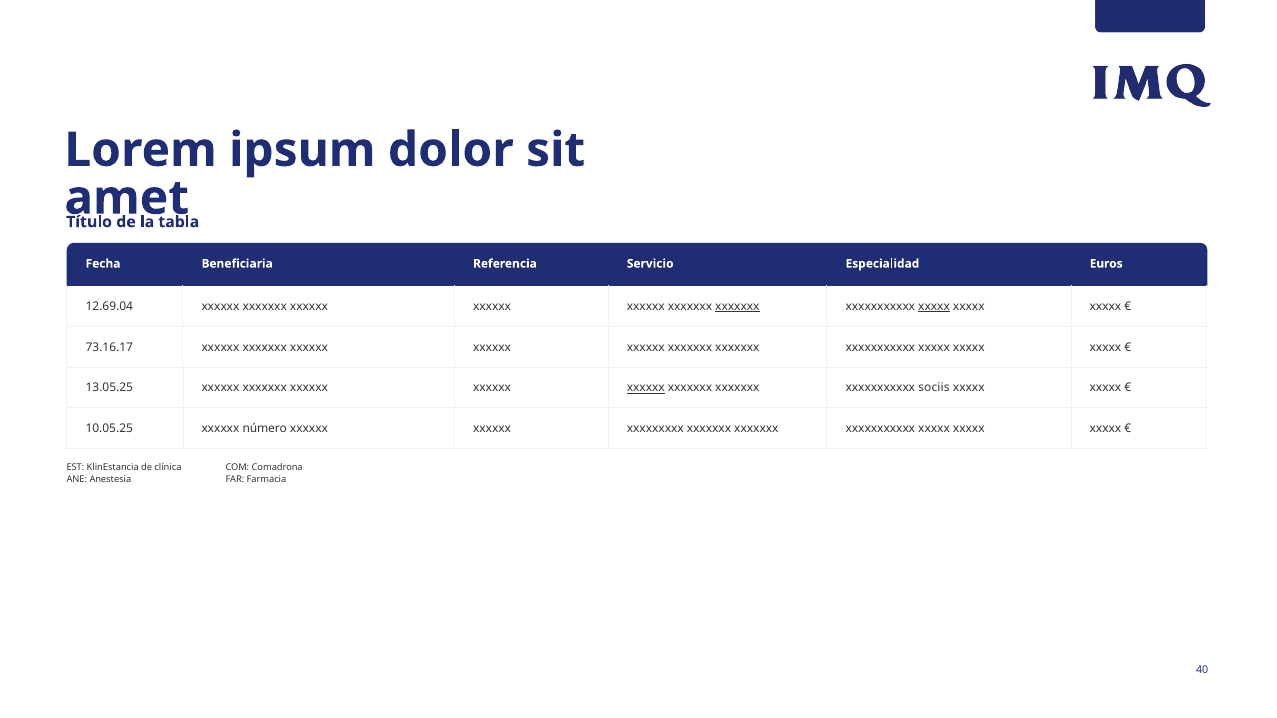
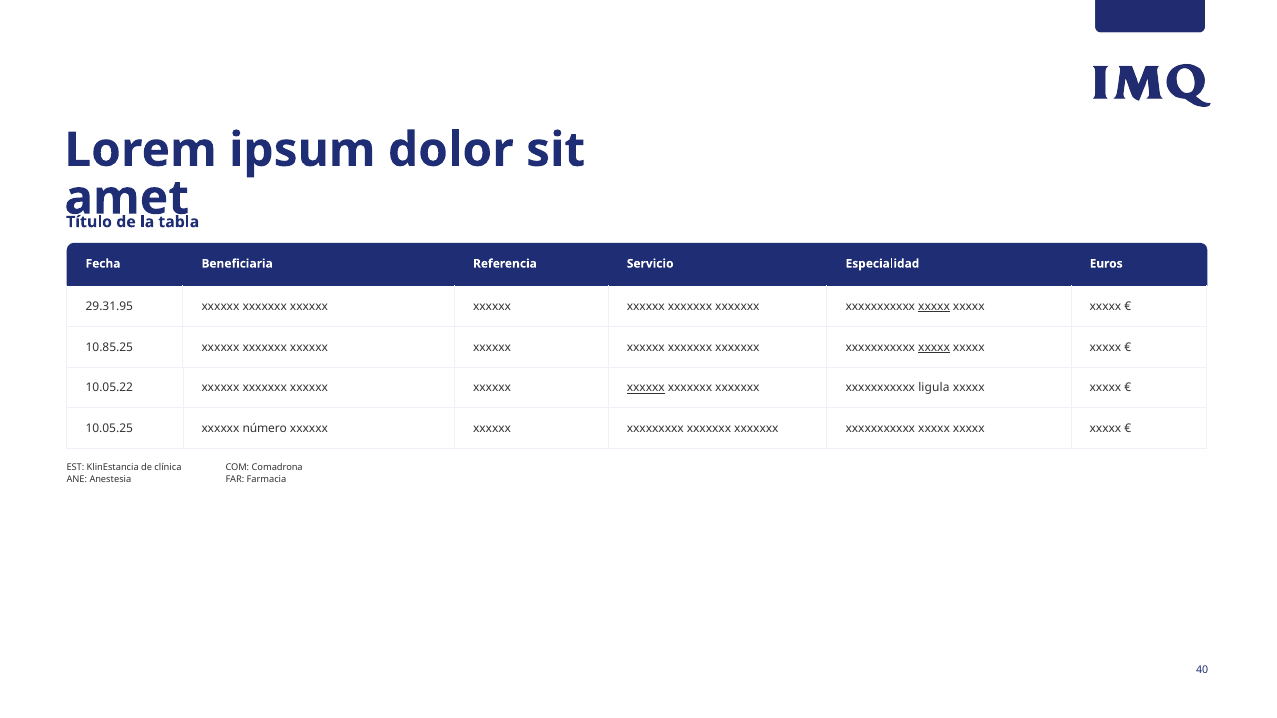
12.69.04: 12.69.04 -> 29.31.95
xxxxxxx at (737, 307) underline: present -> none
73.16.17: 73.16.17 -> 10.85.25
xxxxx at (934, 347) underline: none -> present
13.05.25: 13.05.25 -> 10.05.22
sociis: sociis -> ligula
